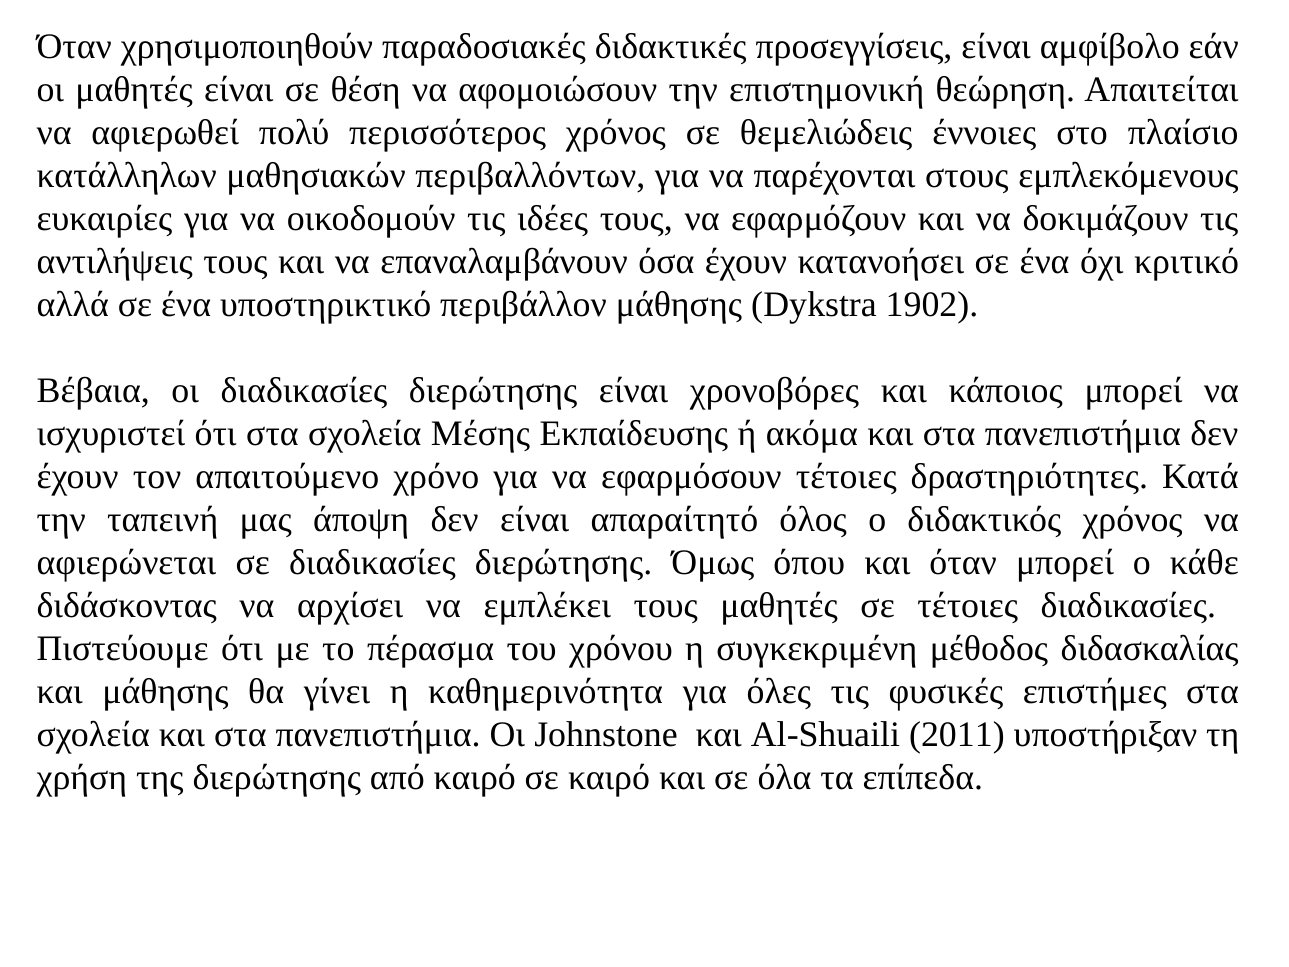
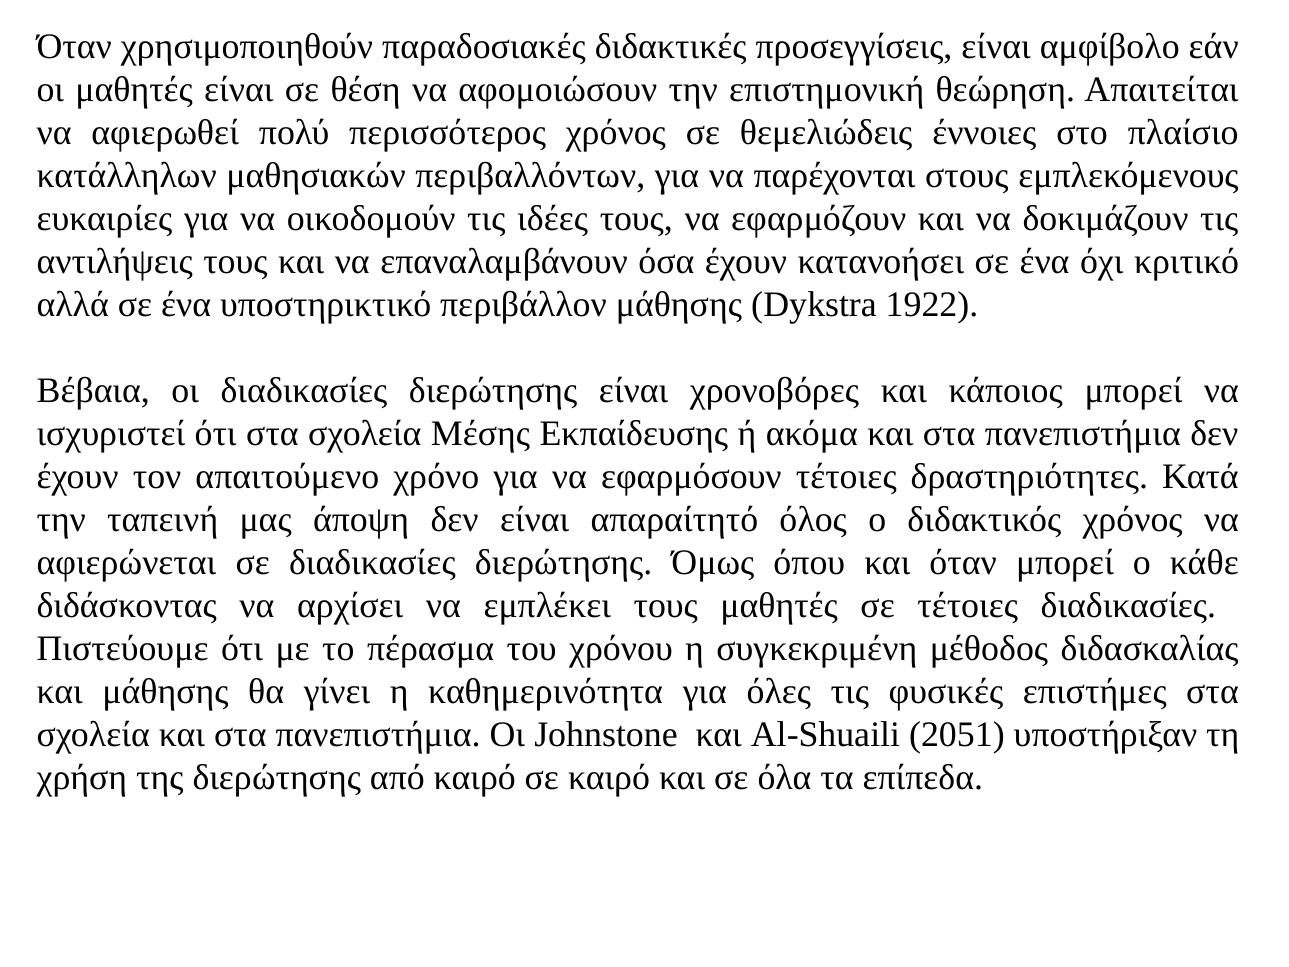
1902: 1902 -> 1922
2011: 2011 -> 2051
